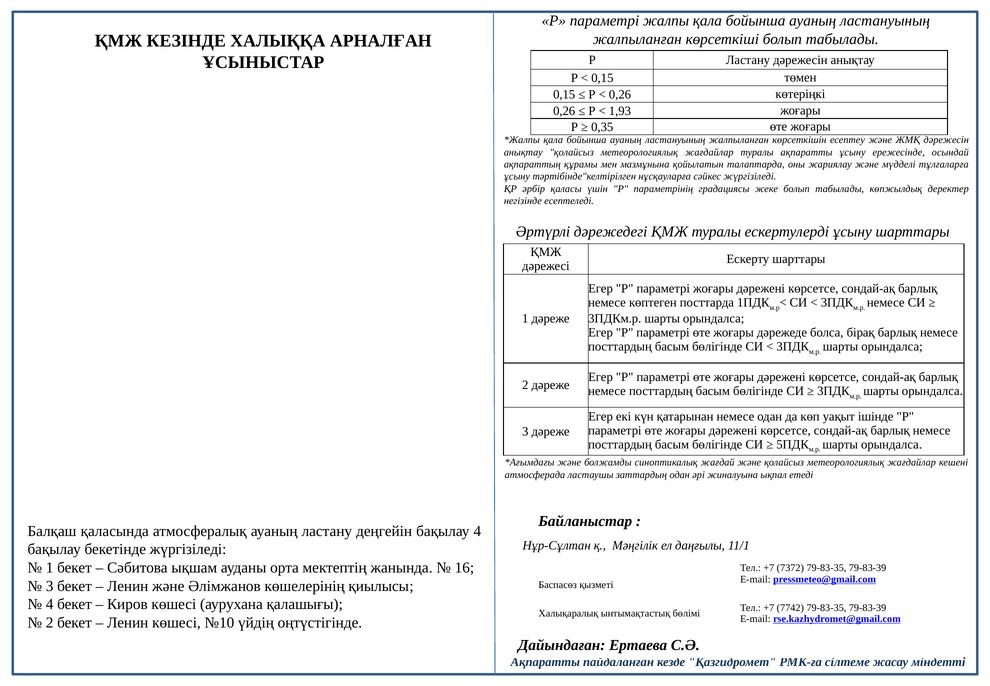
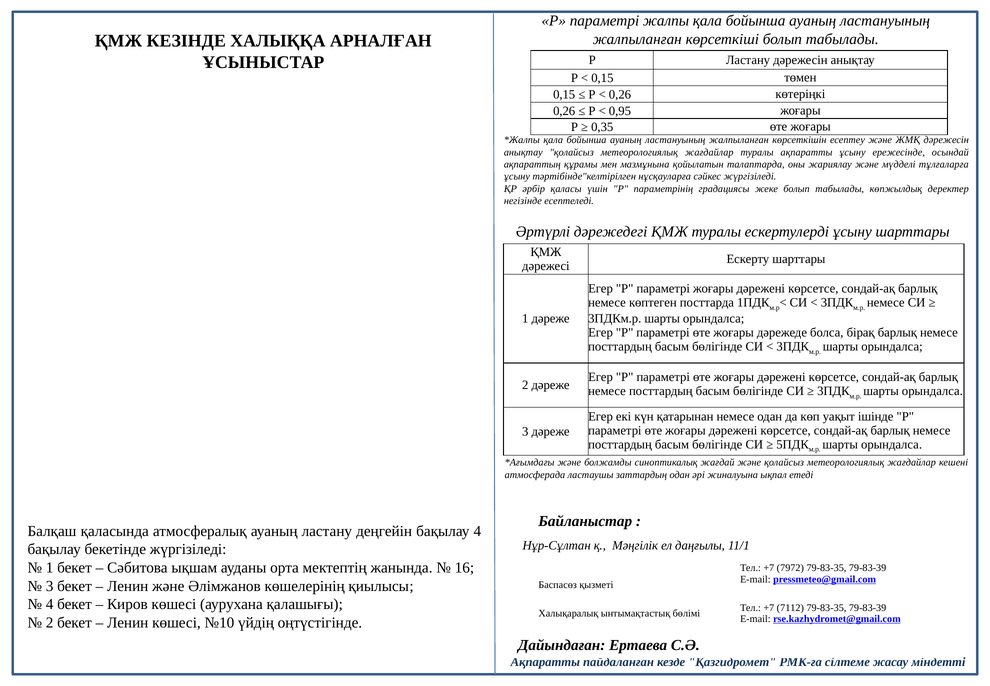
1,93: 1,93 -> 0,95
7372: 7372 -> 7972
7742: 7742 -> 7112
